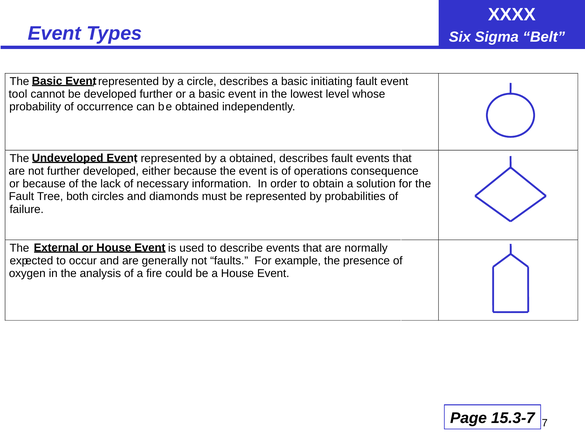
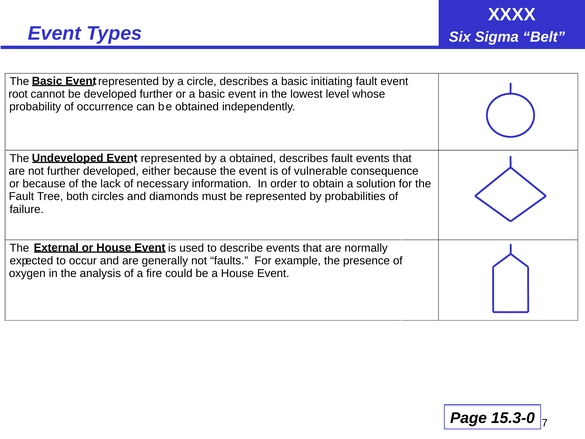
tool: tool -> root
operations: operations -> vulnerable
15.3-7: 15.3-7 -> 15.3-0
